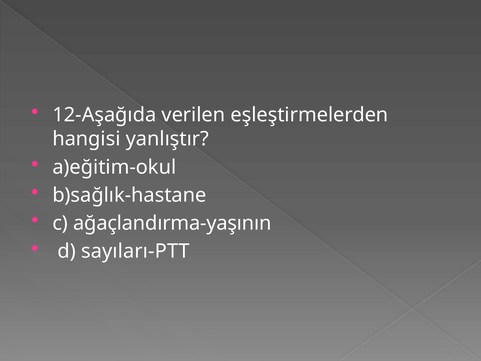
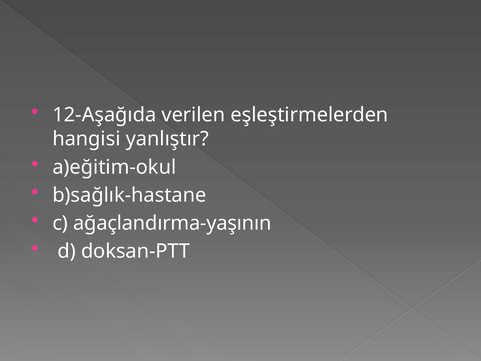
sayıları-PTT: sayıları-PTT -> doksan-PTT
